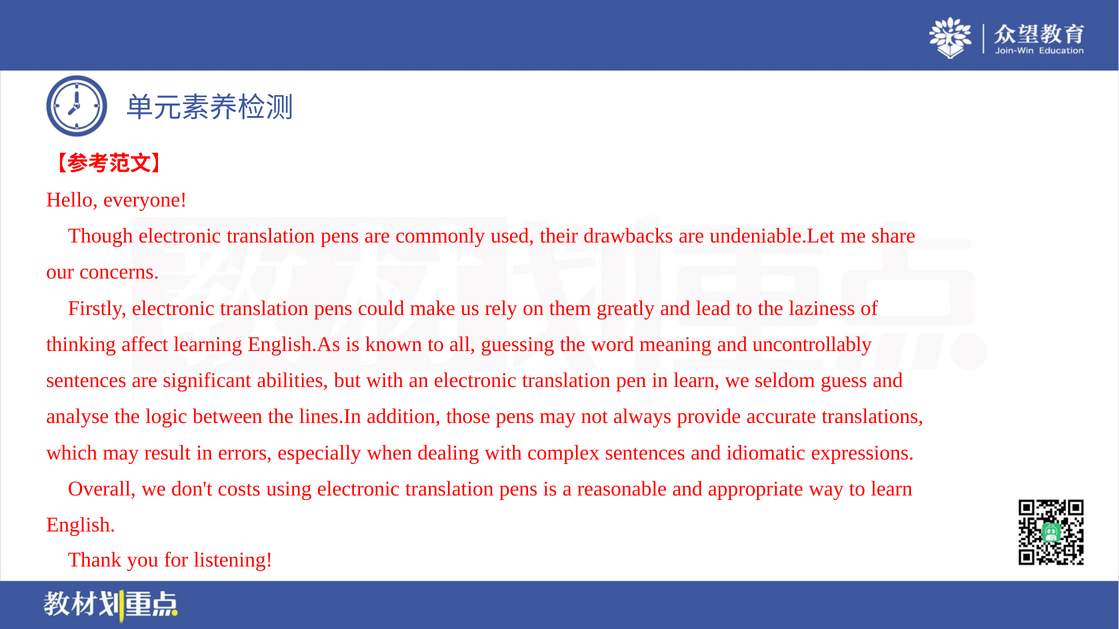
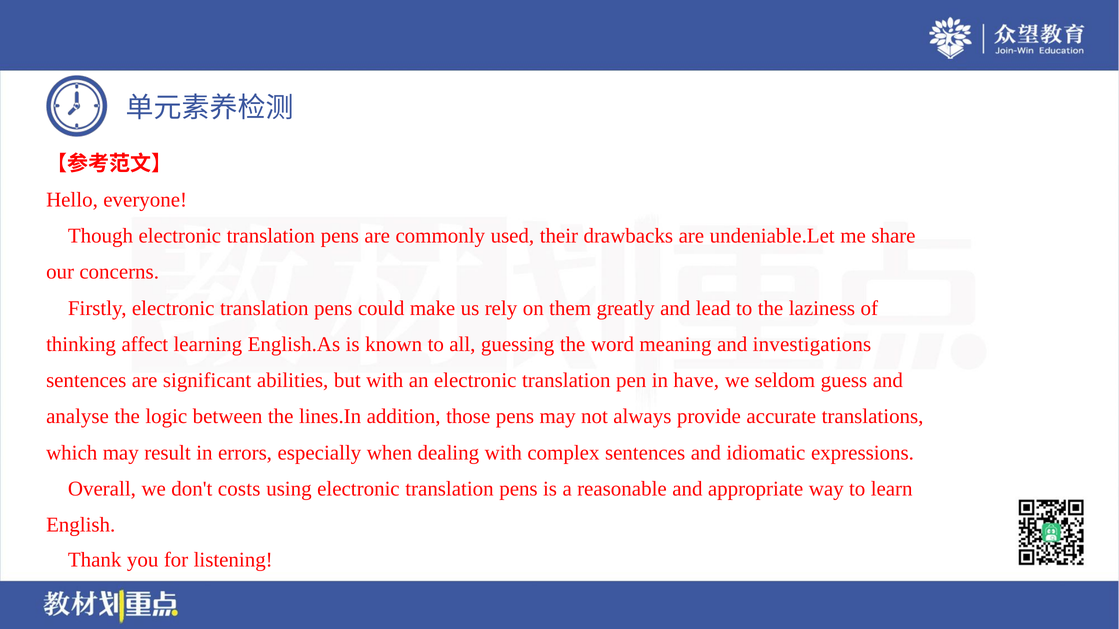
uncontrollably: uncontrollably -> investigations
in learn: learn -> have
